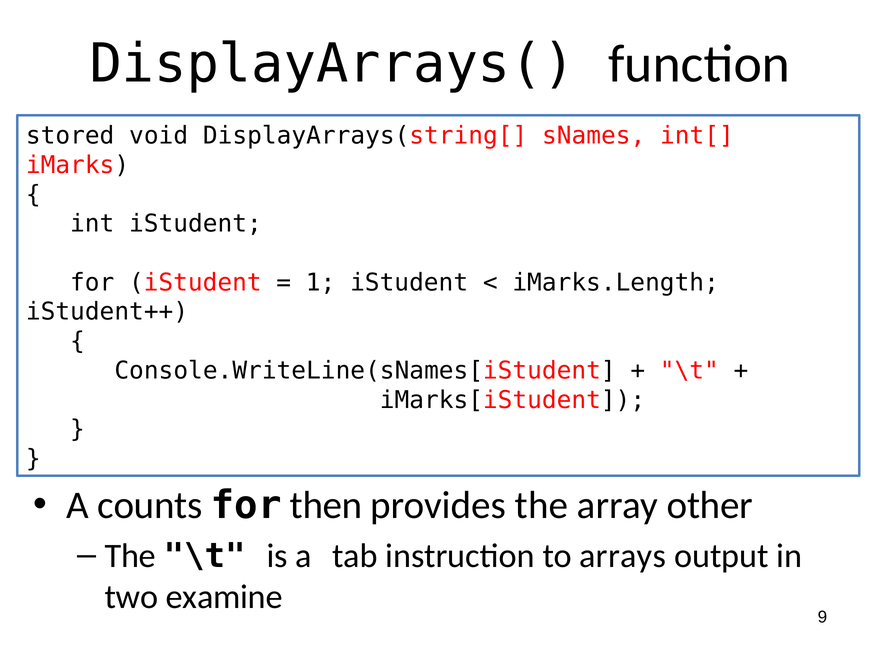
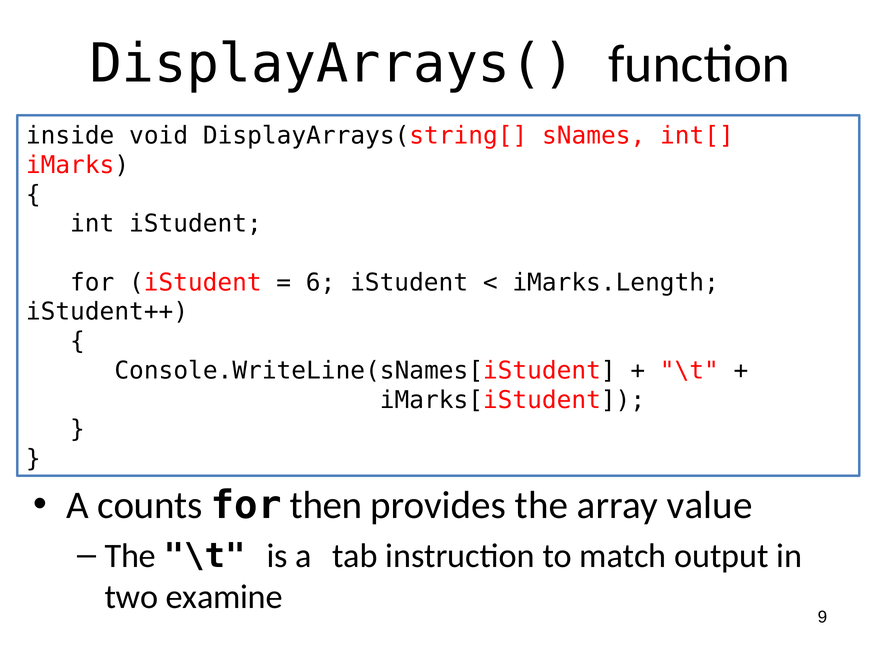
stored: stored -> inside
1: 1 -> 6
other: other -> value
to arrays: arrays -> match
